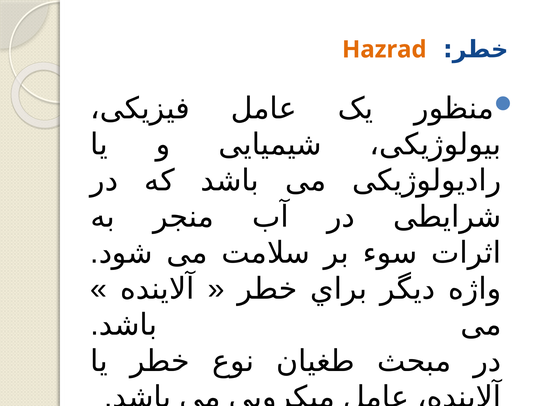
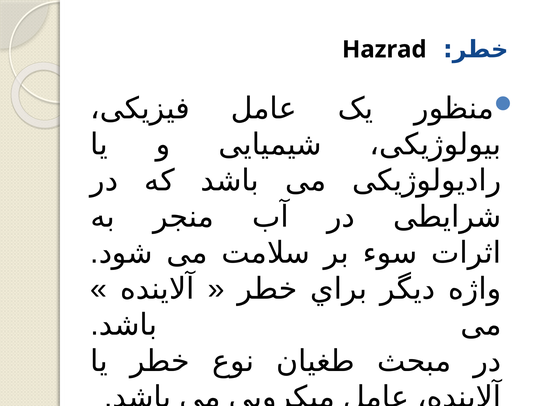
Hazrad colour: orange -> black
